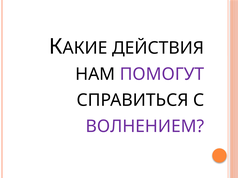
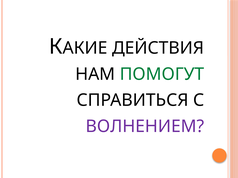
ПОМОГУТ colour: purple -> green
